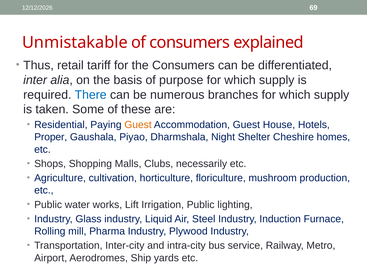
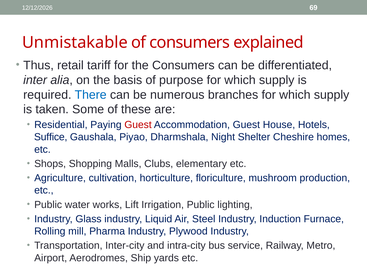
Guest at (138, 124) colour: orange -> red
Proper: Proper -> Suffice
necessarily: necessarily -> elementary
